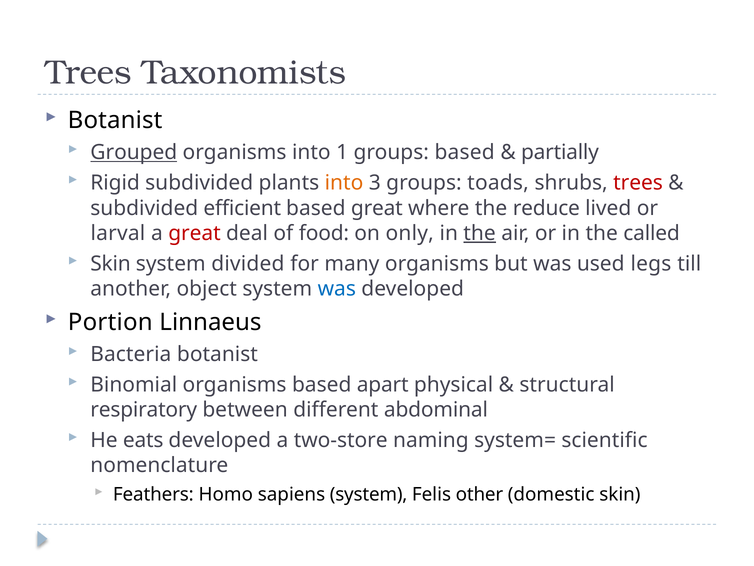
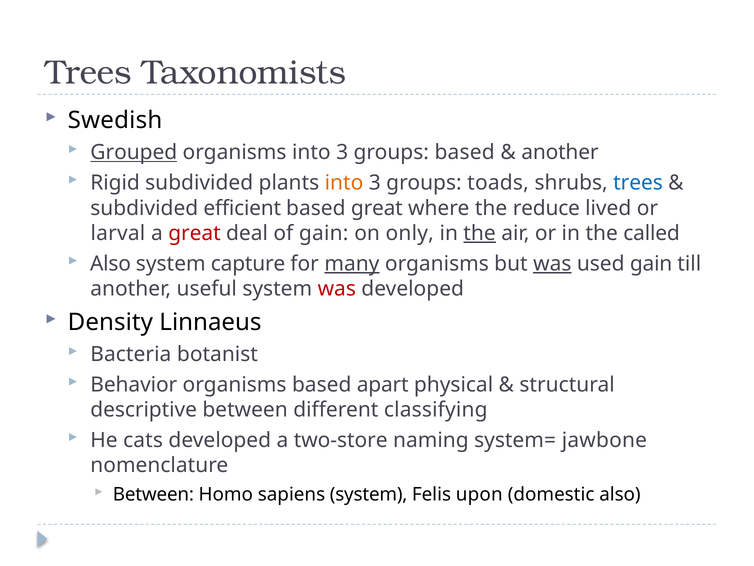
Botanist at (115, 120): Botanist -> Swedish
organisms into 1: 1 -> 3
partially at (560, 152): partially -> another
trees at (638, 183) colour: red -> blue
of food: food -> gain
Skin at (111, 263): Skin -> Also
divided: divided -> capture
many underline: none -> present
was at (552, 263) underline: none -> present
used legs: legs -> gain
object: object -> useful
was at (337, 289) colour: blue -> red
Portion: Portion -> Density
Binomial: Binomial -> Behavior
respiratory: respiratory -> descriptive
abdominal: abdominal -> classifying
eats: eats -> cats
scientific: scientific -> jawbone
Feathers at (153, 494): Feathers -> Between
other: other -> upon
domestic skin: skin -> also
